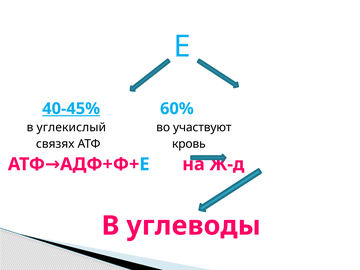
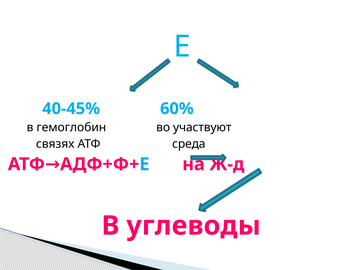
40-45% underline: present -> none
углекислый: углекислый -> гемоглобин
кровь: кровь -> среда
